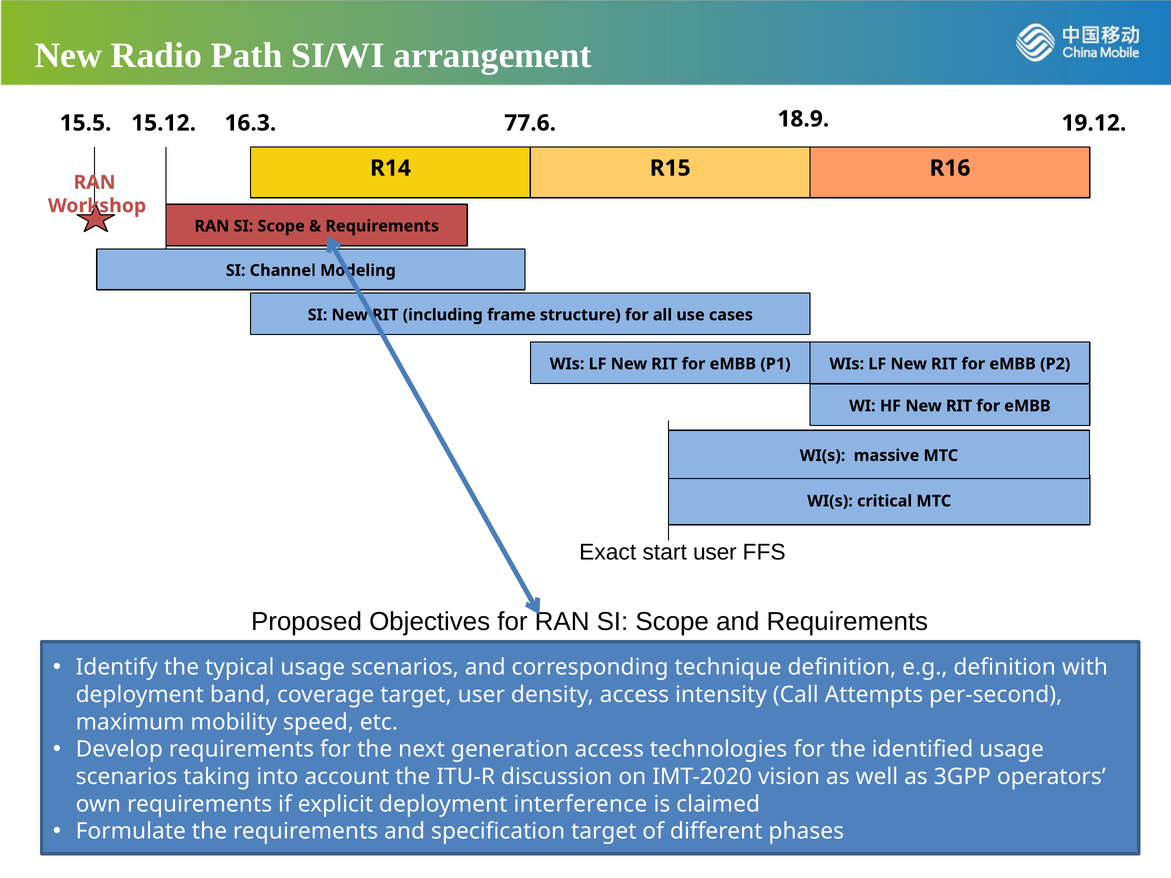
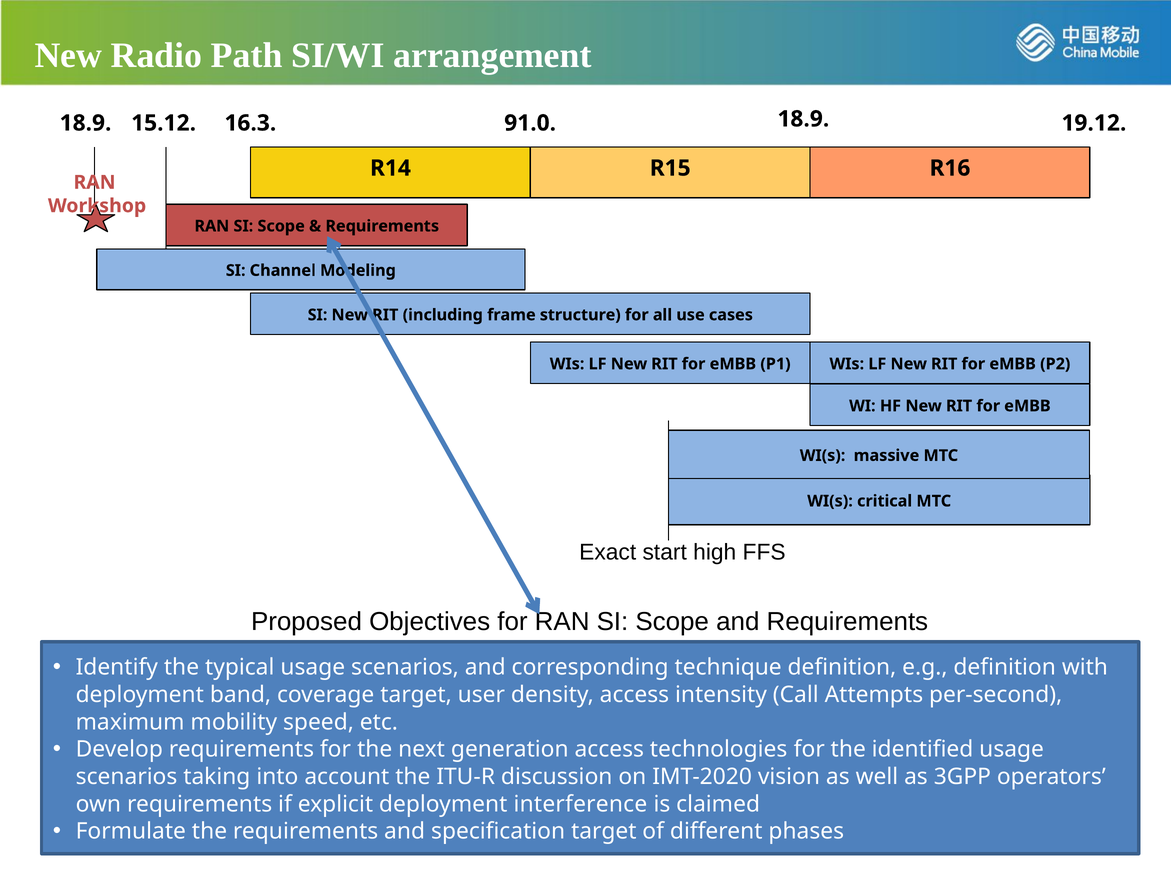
15.5 at (86, 123): 15.5 -> 18.9
77.6: 77.6 -> 91.0
start user: user -> high
